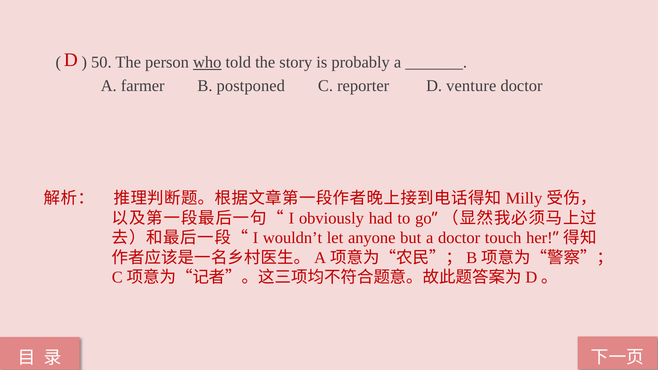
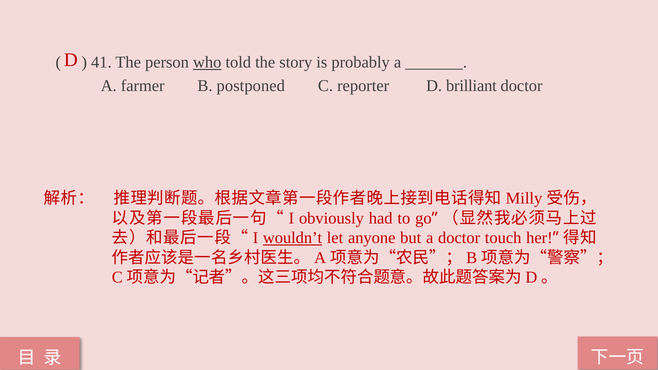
50: 50 -> 41
venture: venture -> brilliant
wouldn’t underline: none -> present
